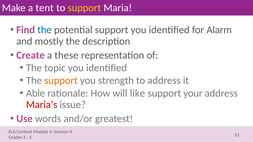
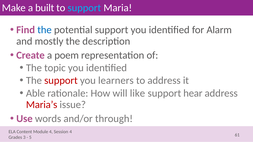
tent: tent -> built
support at (84, 8) colour: yellow -> light blue
these: these -> poem
support at (61, 81) colour: orange -> red
strength: strength -> learners
your: your -> hear
greatest: greatest -> through
